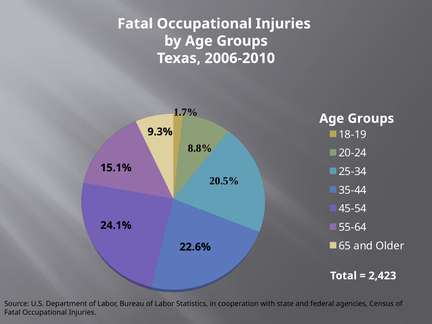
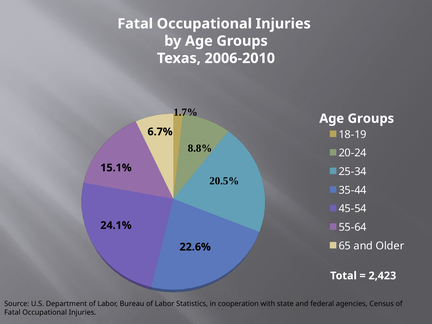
9.3%: 9.3% -> 6.7%
